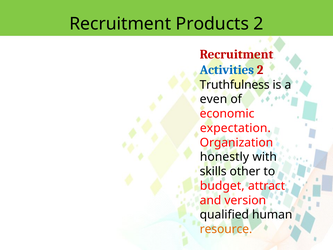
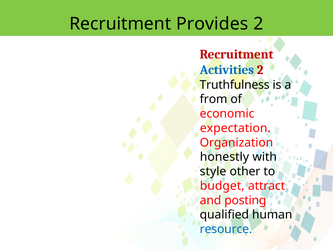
Products: Products -> Provides
even: even -> from
skills: skills -> style
version: version -> posting
resource colour: orange -> blue
